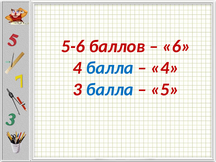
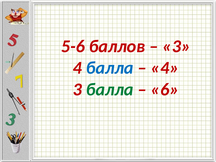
6 at (177, 46): 6 -> 3
балла at (110, 89) colour: blue -> green
5: 5 -> 6
